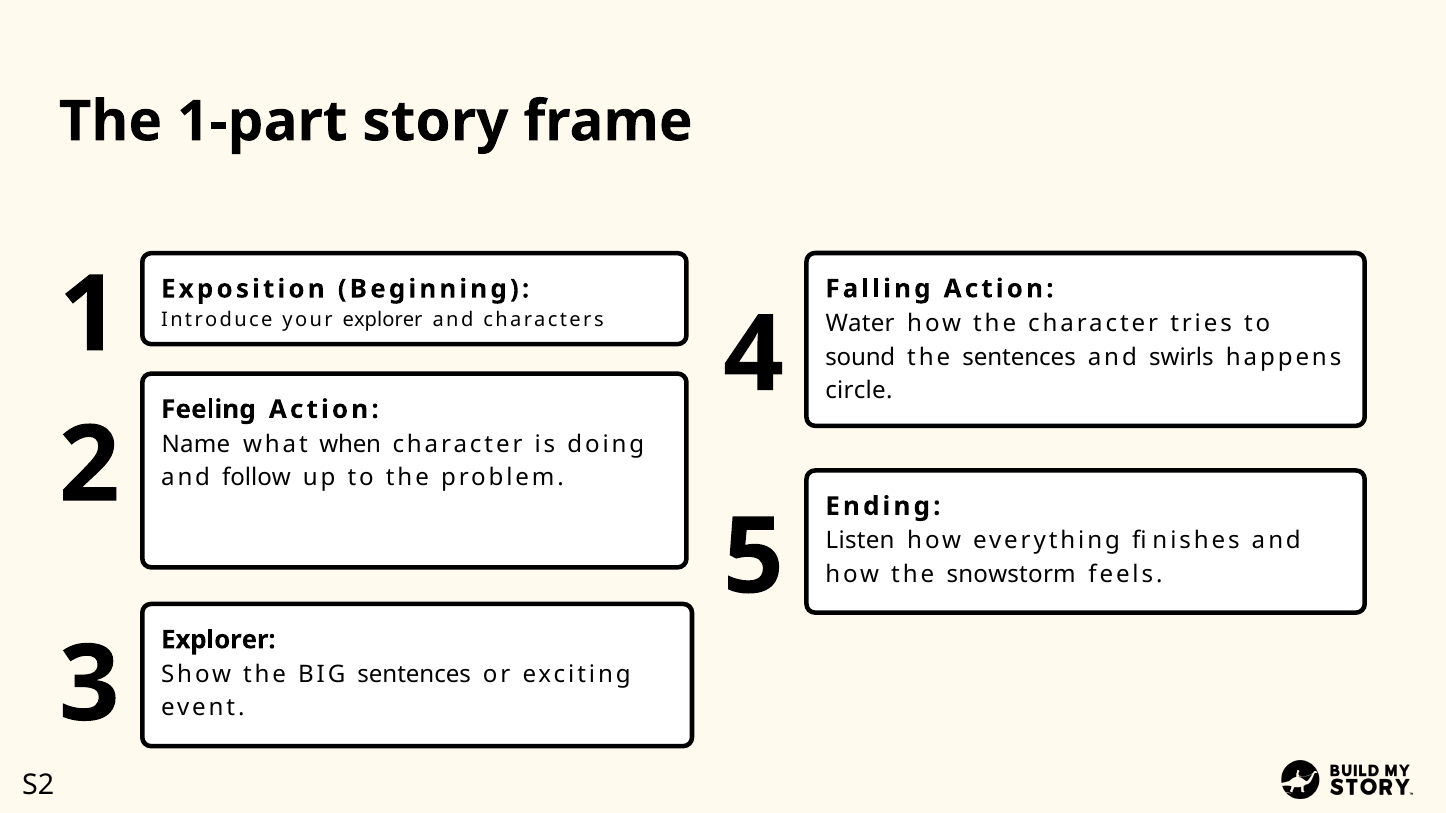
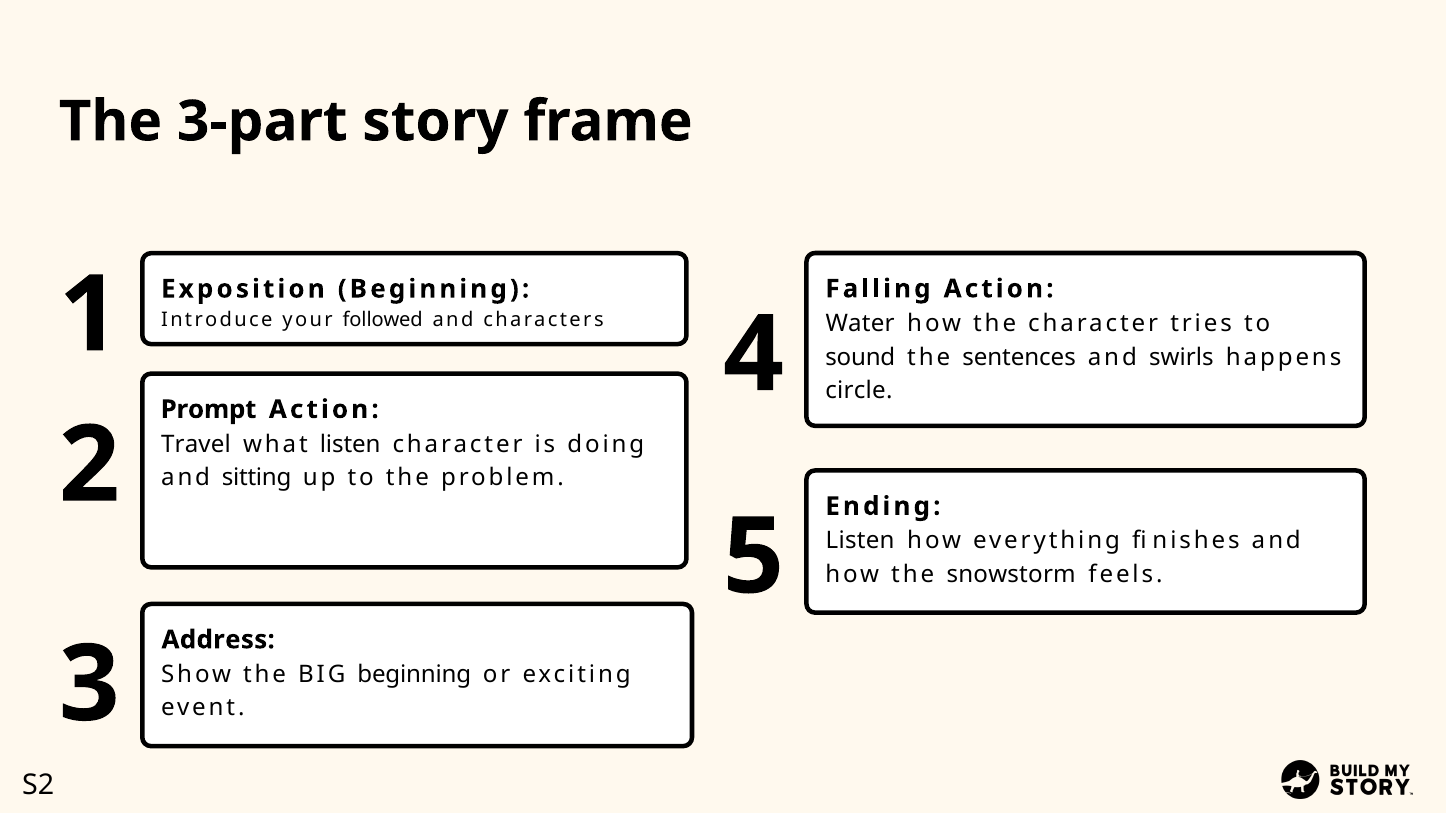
1-part: 1-part -> 3-part
your explorer: explorer -> followed
Feeling: Feeling -> Prompt
Name: Name -> Travel
what when: when -> listen
follow: follow -> sitting
Explorer at (218, 640): Explorer -> Address
BIG sentences: sentences -> beginning
